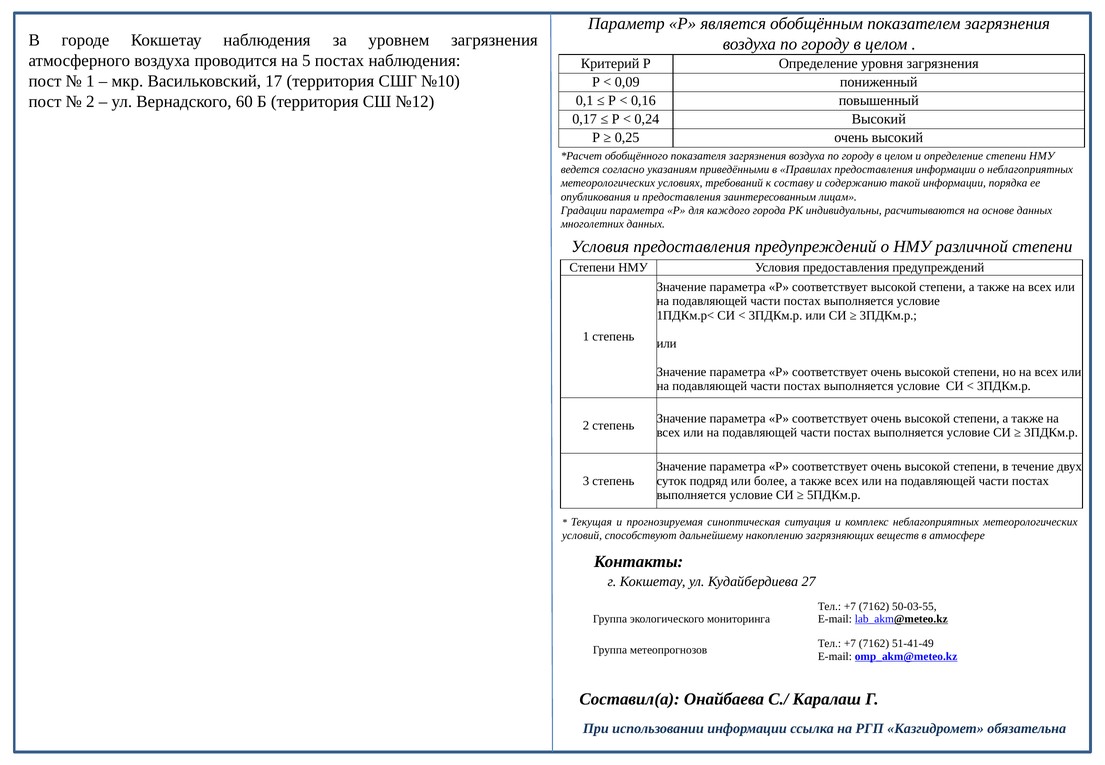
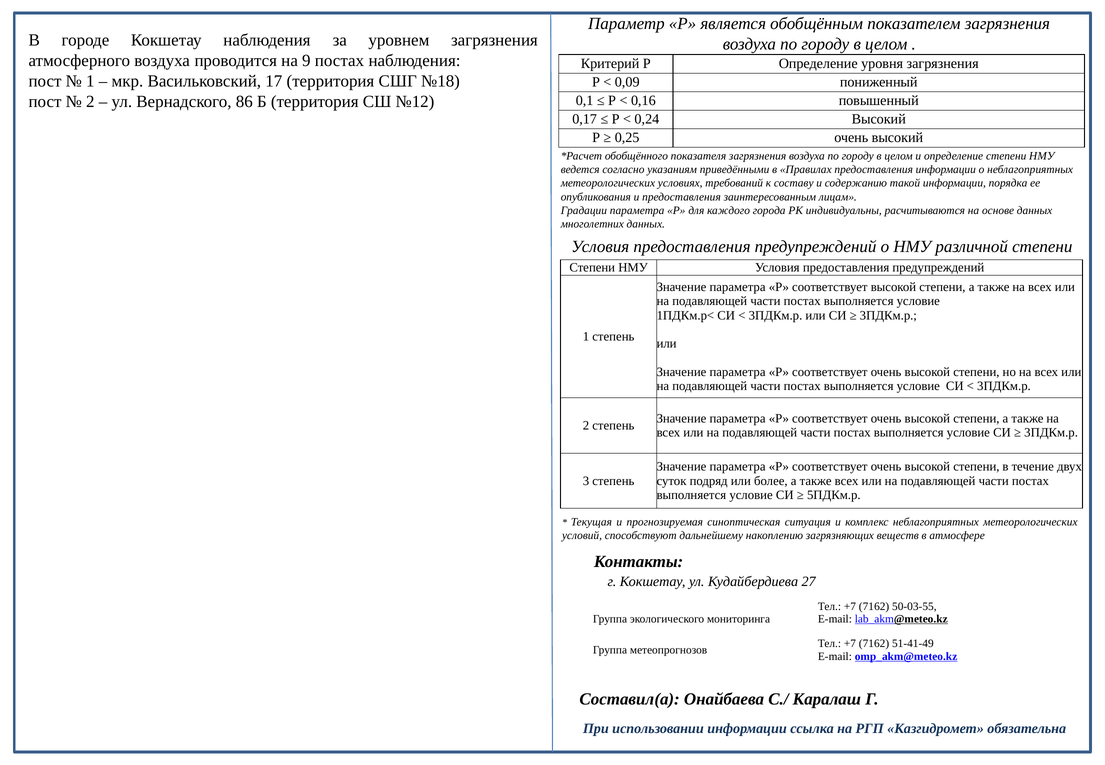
5: 5 -> 9
№10: №10 -> №18
60: 60 -> 86
